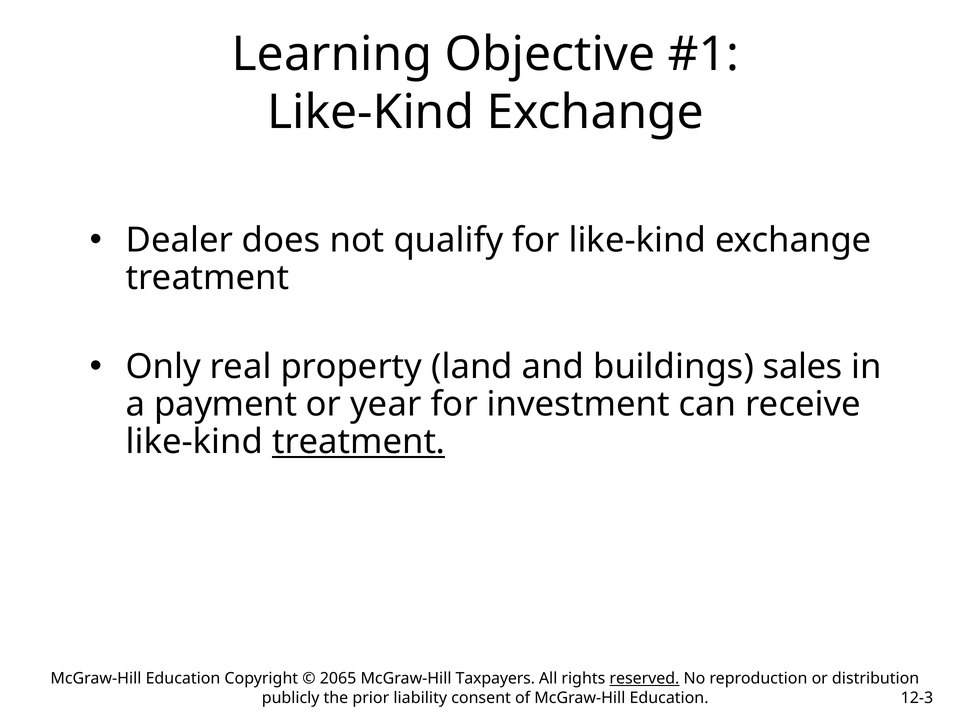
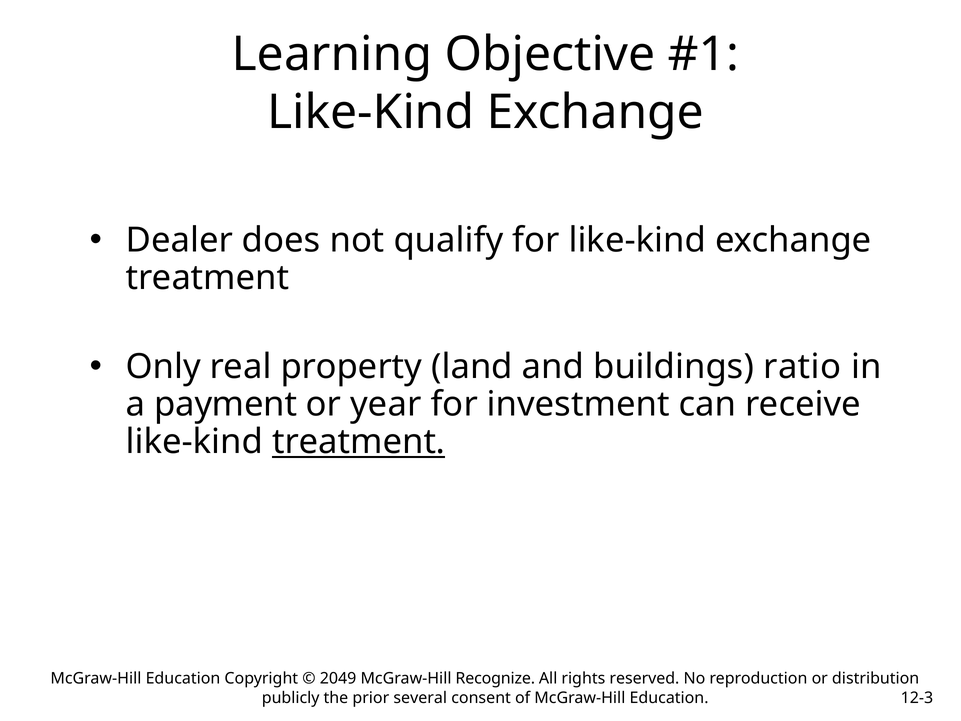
sales: sales -> ratio
2065: 2065 -> 2049
Taxpayers: Taxpayers -> Recognize
reserved underline: present -> none
liability: liability -> several
